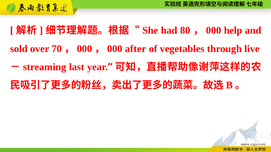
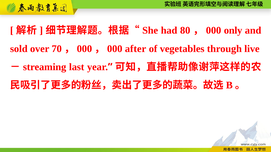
help: help -> only
